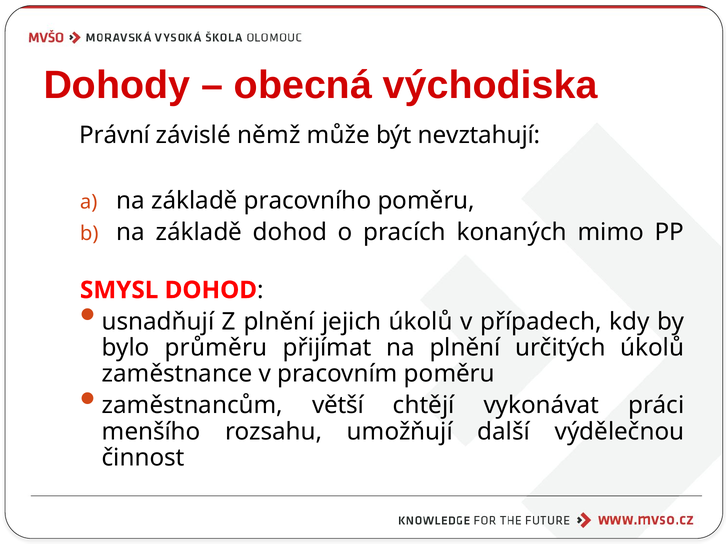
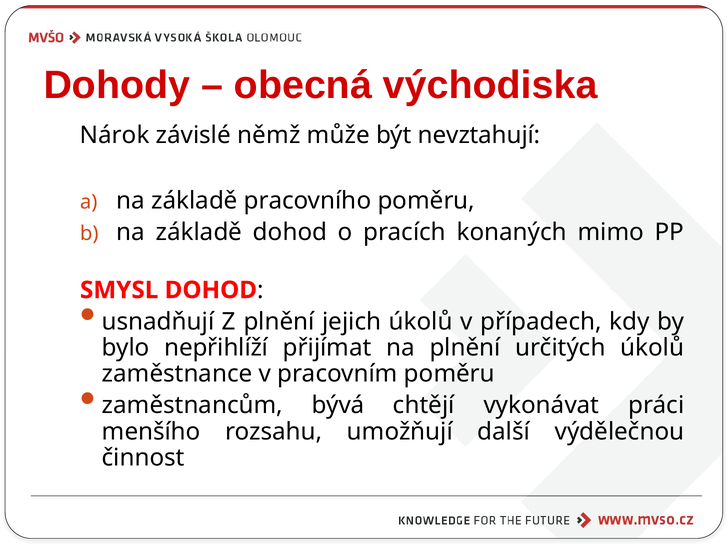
Právní: Právní -> Nárok
průměru: průměru -> nepřihlíží
větší: větší -> bývá
